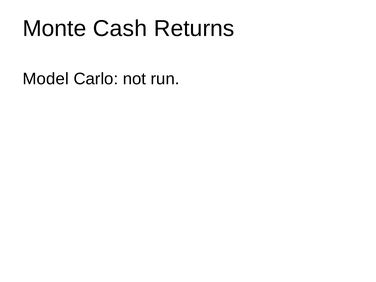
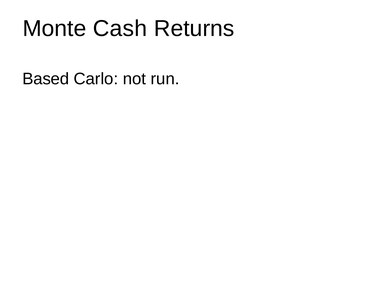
Model: Model -> Based
